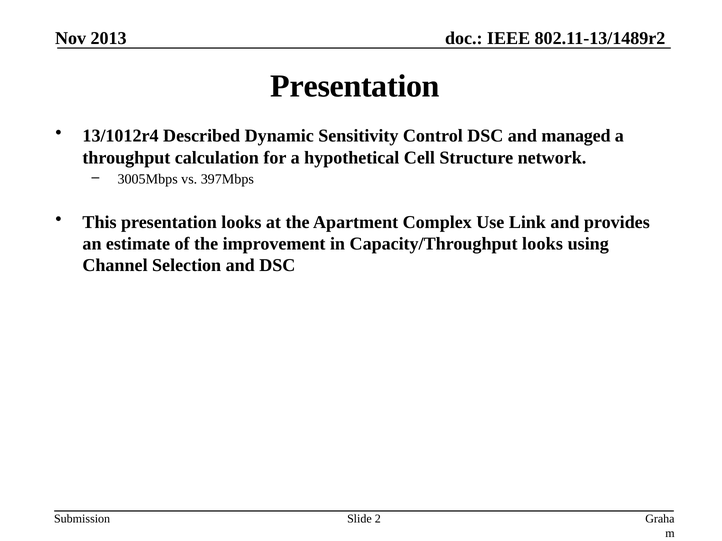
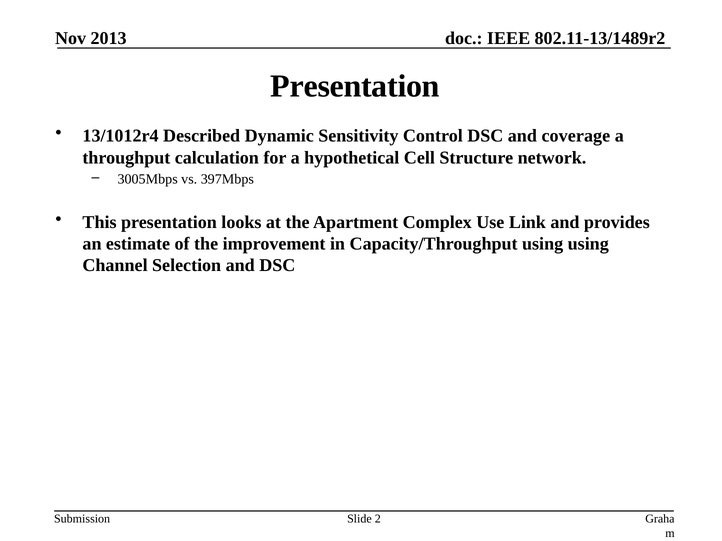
managed: managed -> coverage
Capacity/Throughput looks: looks -> using
